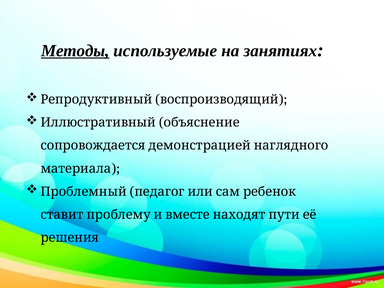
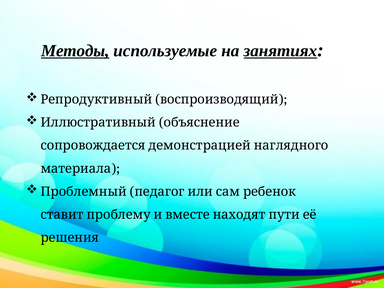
занятиях underline: none -> present
